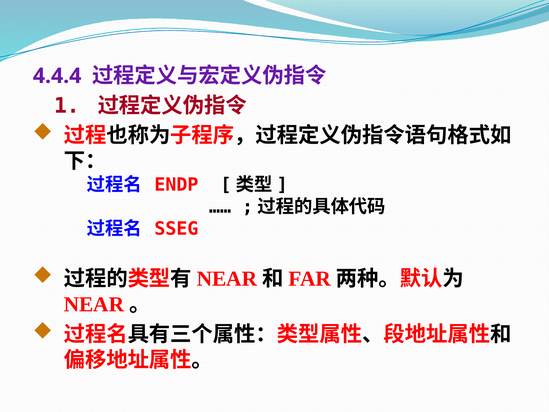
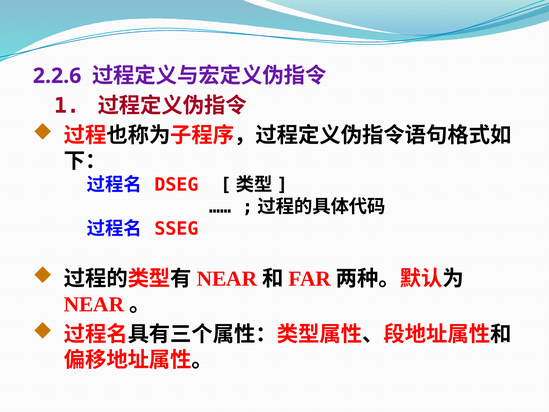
4.4.4: 4.4.4 -> 2.2.6
ENDP: ENDP -> DSEG
